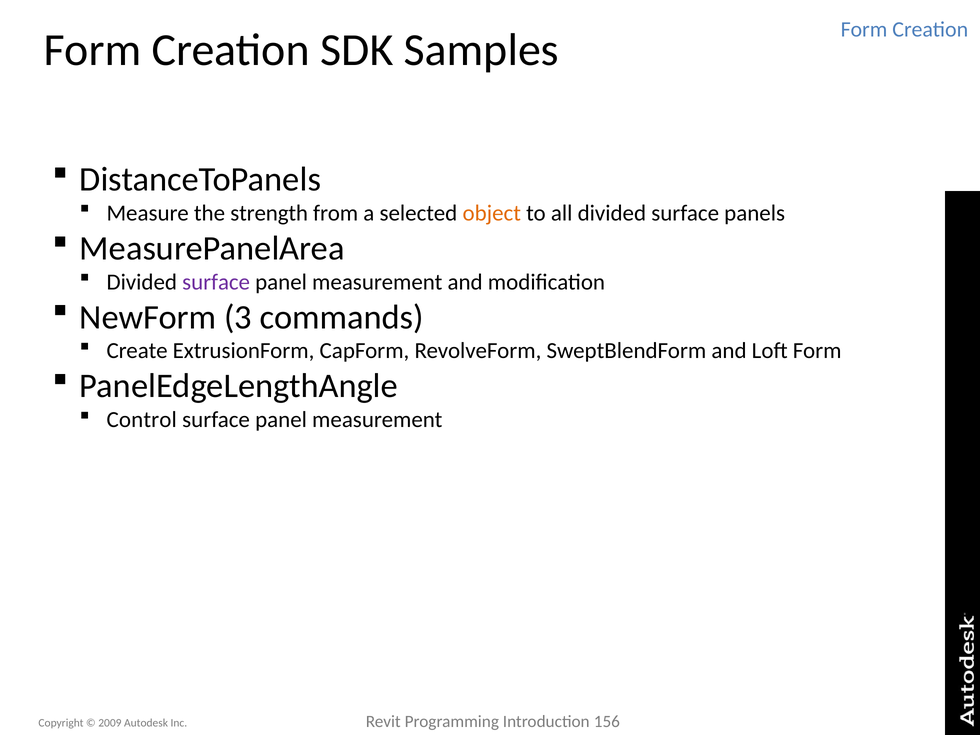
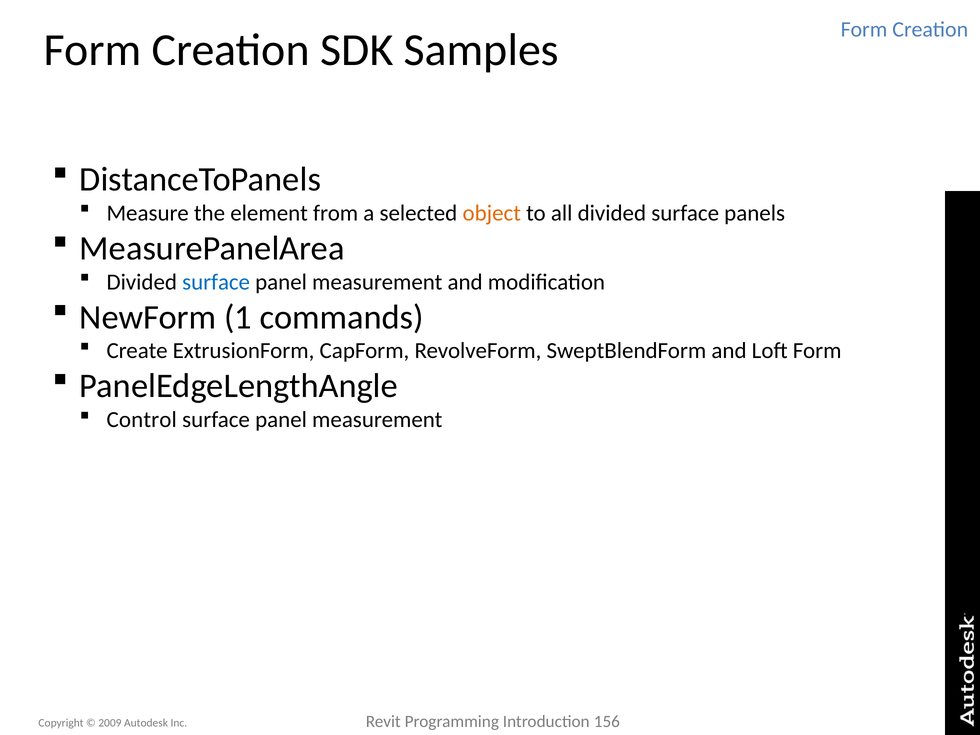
strength: strength -> element
surface at (216, 282) colour: purple -> blue
3: 3 -> 1
